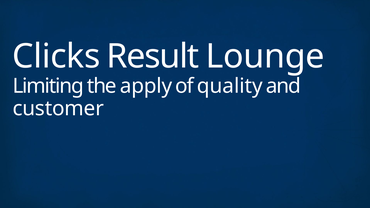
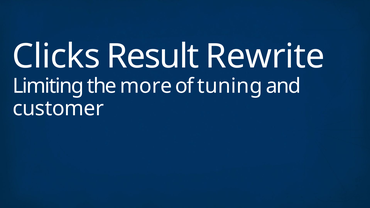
Lounge: Lounge -> Rewrite
apply: apply -> more
quality: quality -> tuning
